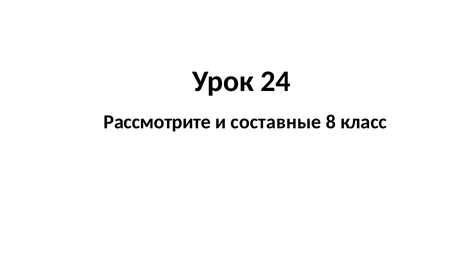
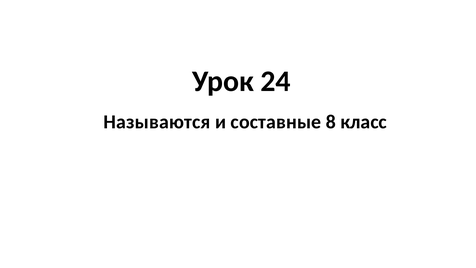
Рассмотрите: Рассмотрите -> Называются
